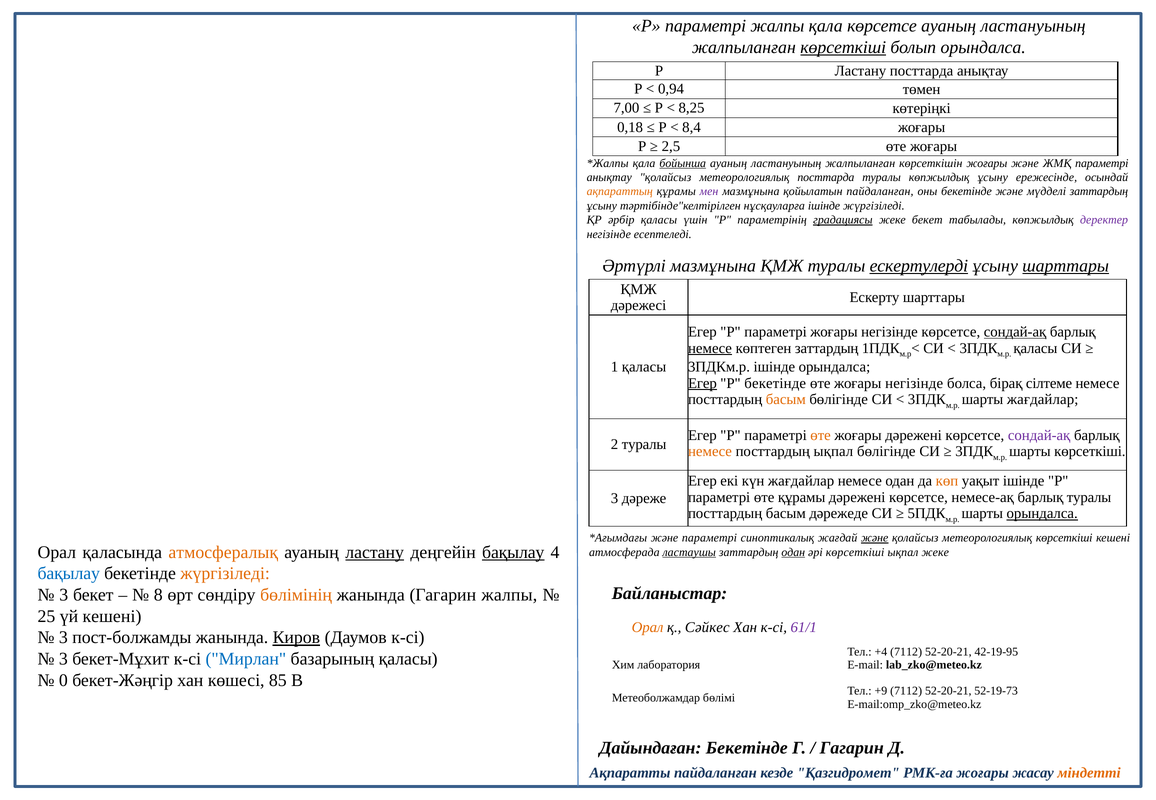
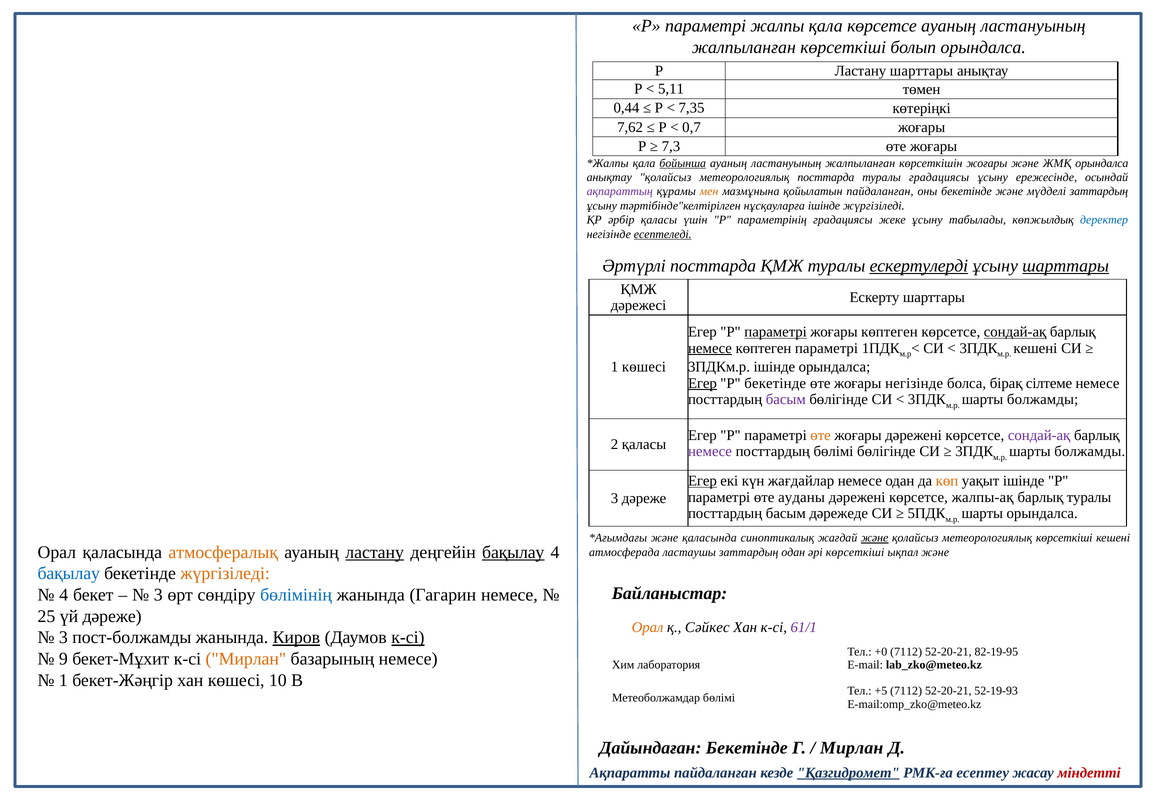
көрсеткіші at (843, 47) underline: present -> none
Ластану посттарда: посттарда -> шарттары
0,94: 0,94 -> 5,11
7,00: 7,00 -> 0,44
8,25: 8,25 -> 7,35
0,18: 0,18 -> 7,62
8,4: 8,4 -> 0,7
2,5: 2,5 -> 7,3
ЖМҚ параметрі: параметрі -> орындалса
туралы көпжылдық: көпжылдық -> градациясы
ақпараттың colour: orange -> purple
мен colour: purple -> orange
градациясы at (843, 220) underline: present -> none
жеке бекет: бекет -> ұсыну
деректер colour: purple -> blue
есептеледі underline: none -> present
Әртүрлі мазмұнына: мазмұнына -> посттарда
параметрі at (776, 332) underline: none -> present
негізінде at (889, 332): негізінде -> көптеген
көптеген заттардың: заттардың -> параметрі
қаласы at (1035, 348): қаласы -> кешені
1 қаласы: қаласы -> көшесі
басым at (786, 400) colour: orange -> purple
жағдайлар at (1043, 400): жағдайлар -> болжамды
2 туралы: туралы -> қаласы
немесе at (710, 452) colour: orange -> purple
посттардың ықпал: ықпал -> бөлімі
көрсеткіші at (1090, 452): көрсеткіші -> болжамды
Егер at (702, 481) underline: none -> present
өте құрамы: құрамы -> ауданы
немесе-ақ: немесе-ақ -> жалпы-ақ
орындалса at (1042, 514) underline: present -> none
және параметрі: параметрі -> қаласында
ластаушы underline: present -> none
одан at (793, 552) underline: present -> none
ықпал жеке: жеке -> және
3 at (64, 595): 3 -> 4
8 at (158, 595): 8 -> 3
бөлімінің colour: orange -> blue
Гагарин жалпы: жалпы -> немесе
үй кешені: кешені -> дәреже
к-сі at (408, 638) underline: none -> present
+4: +4 -> +0
42-19-95: 42-19-95 -> 82-19-95
3 at (63, 659): 3 -> 9
Мирлан at (246, 659) colour: blue -> orange
базарының қаласы: қаласы -> немесе
0 at (63, 681): 0 -> 1
85: 85 -> 10
+9: +9 -> +5
52-19-73: 52-19-73 -> 52-19-93
Гагарин at (852, 748): Гагарин -> Мирлан
Қазгидромет underline: none -> present
РМК-ға жоғары: жоғары -> есептеу
міндетті colour: orange -> red
